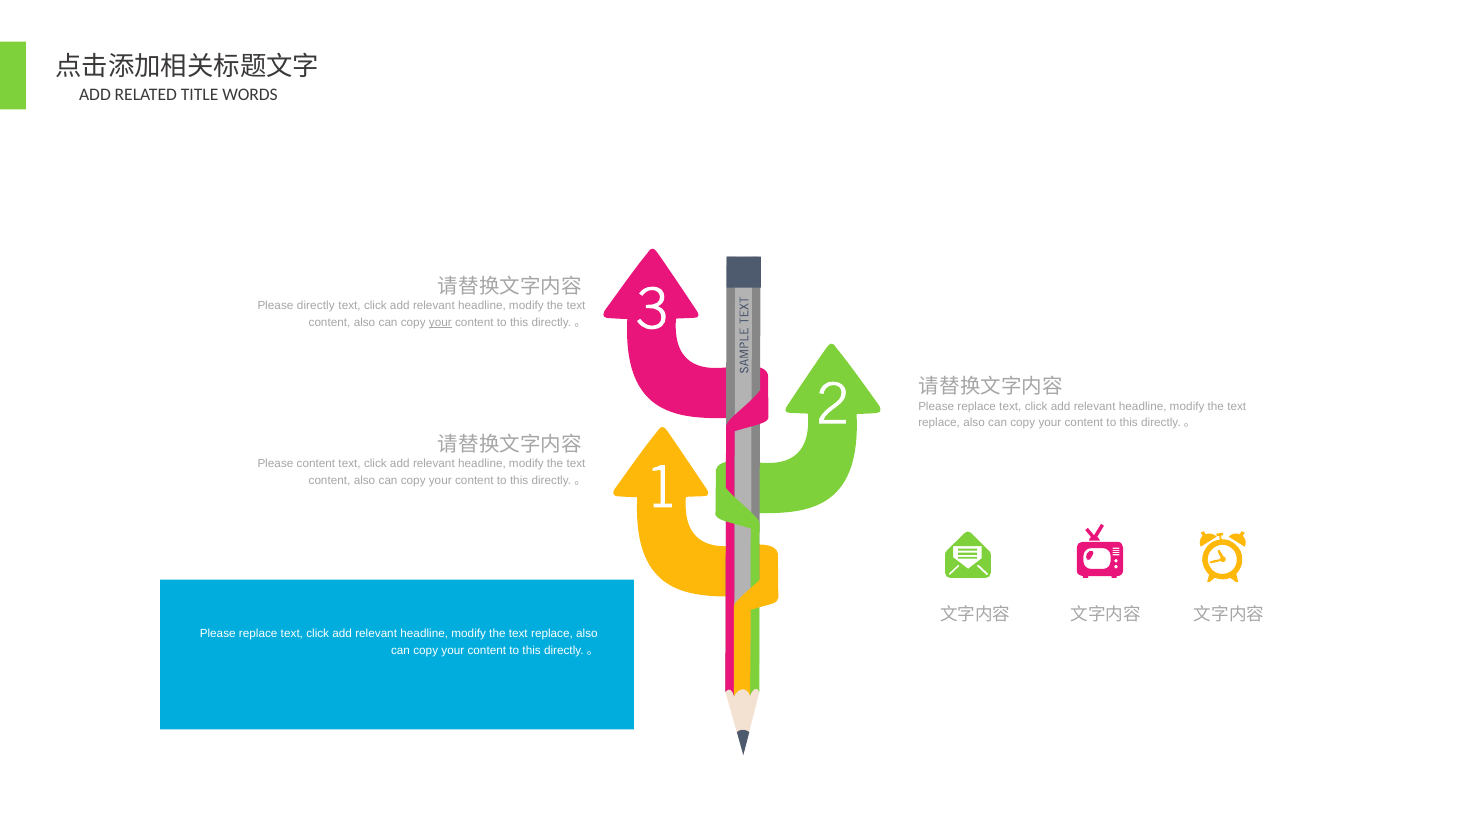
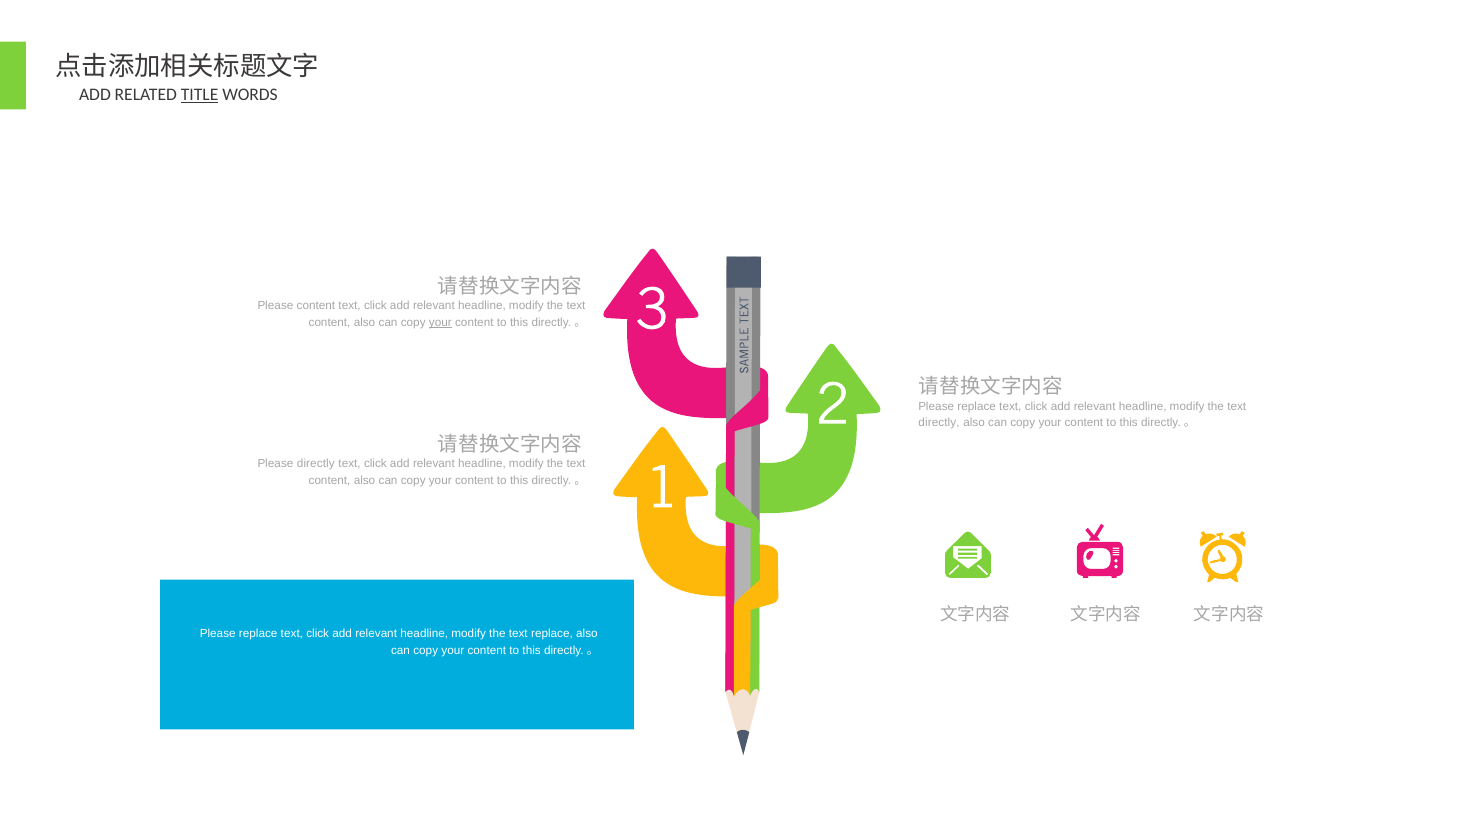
TITLE underline: none -> present
Please directly: directly -> content
replace at (939, 423): replace -> directly
Please content: content -> directly
